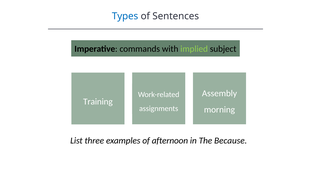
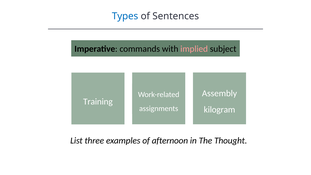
implied colour: light green -> pink
morning: morning -> kilogram
Because: Because -> Thought
